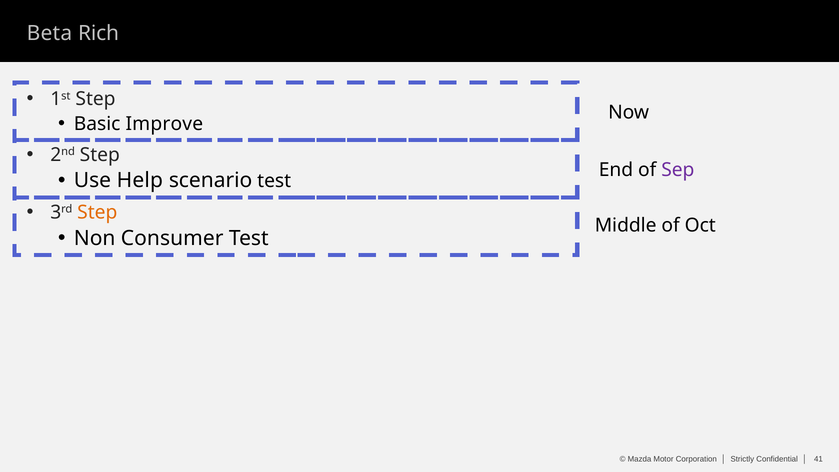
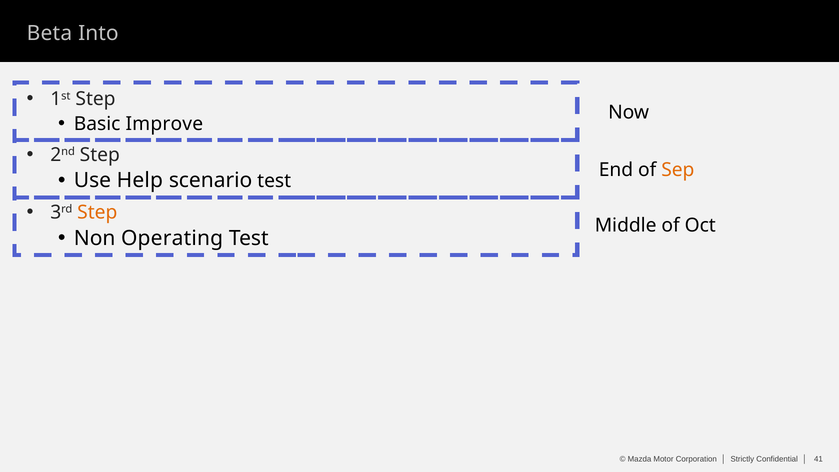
Rich: Rich -> Into
Sep colour: purple -> orange
Consumer: Consumer -> Operating
